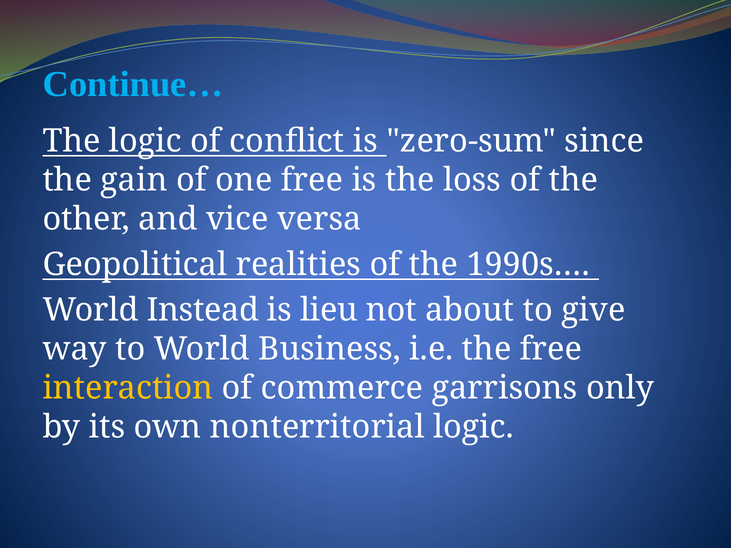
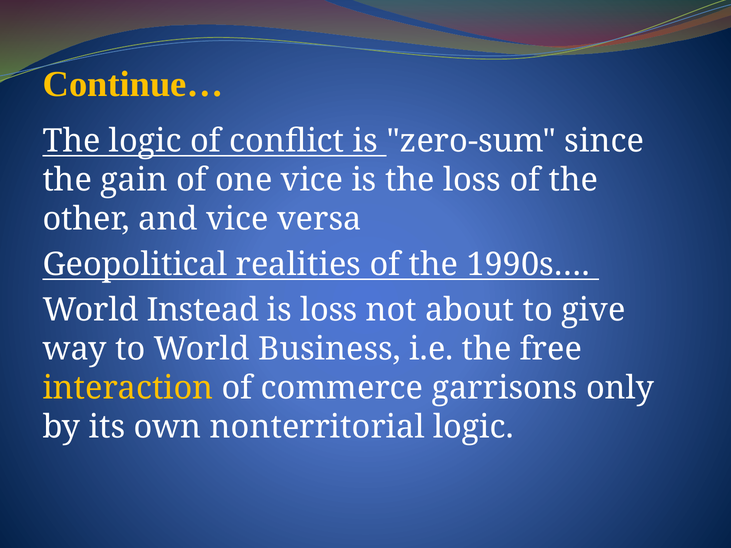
Continue… colour: light blue -> yellow
one free: free -> vice
is lieu: lieu -> loss
